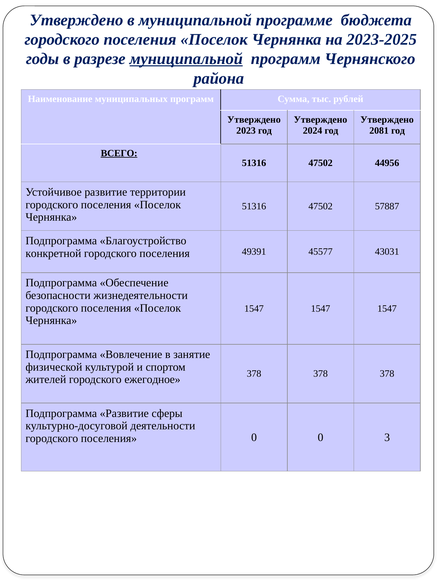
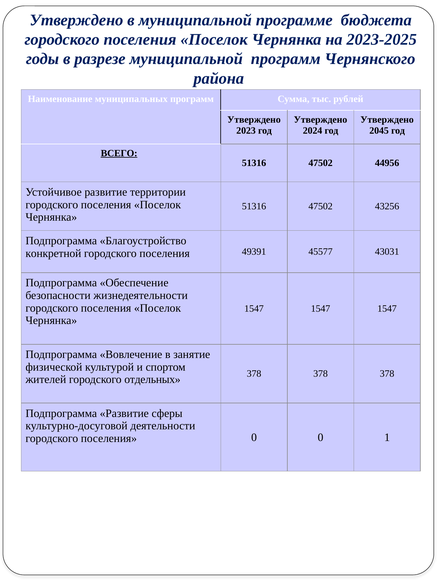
муниципальной at (186, 59) underline: present -> none
2081: 2081 -> 2045
57887: 57887 -> 43256
ежегодное: ежегодное -> отдельных
3: 3 -> 1
